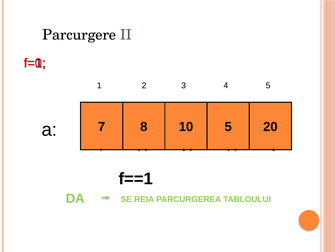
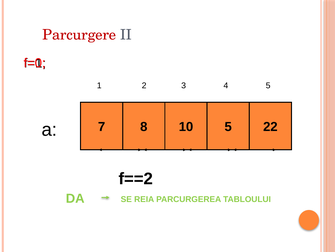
Parcurgere colour: black -> red
20: 20 -> 22
f==1: f==1 -> f==2
